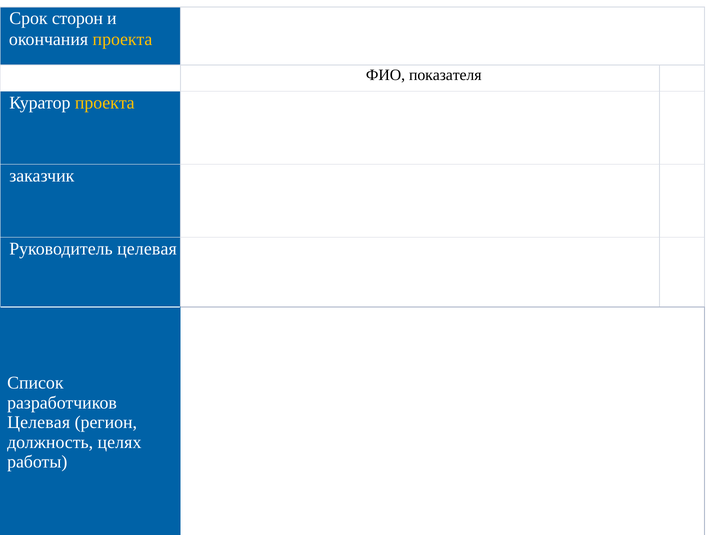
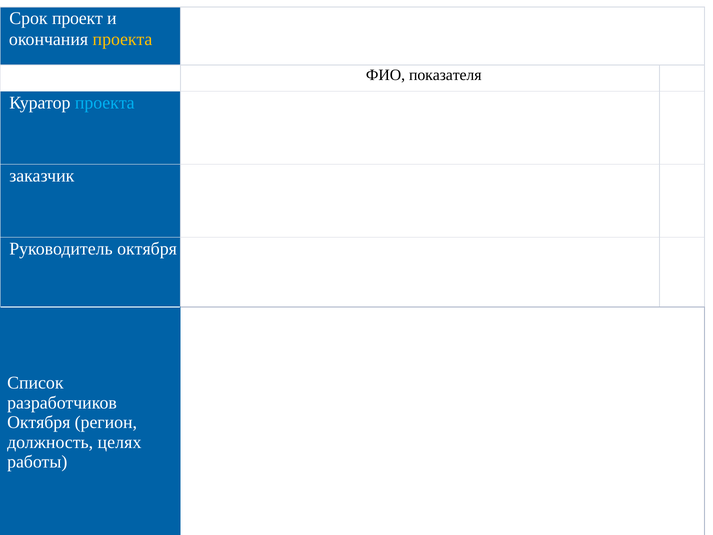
Срок сторон: сторон -> проект
проекта at (105, 103) colour: yellow -> light blue
Руководитель целевая: целевая -> октября
Целевая at (39, 422): Целевая -> Октября
